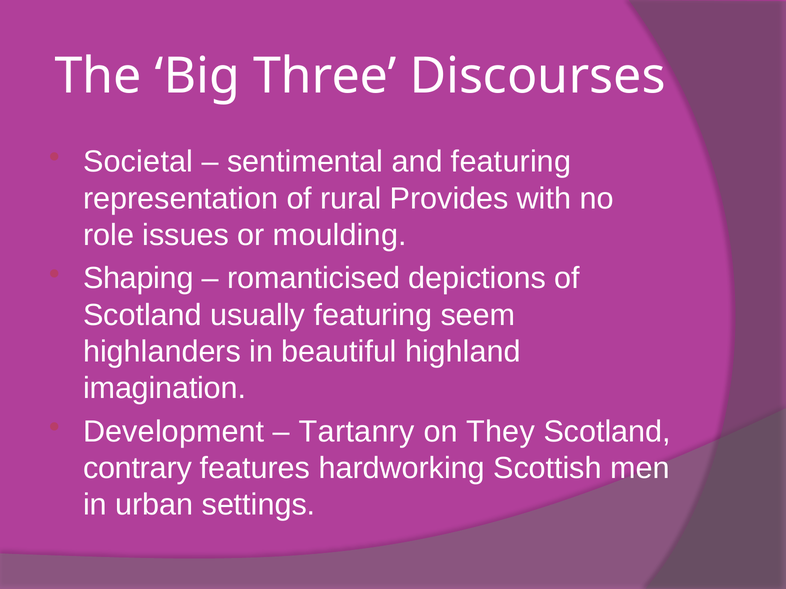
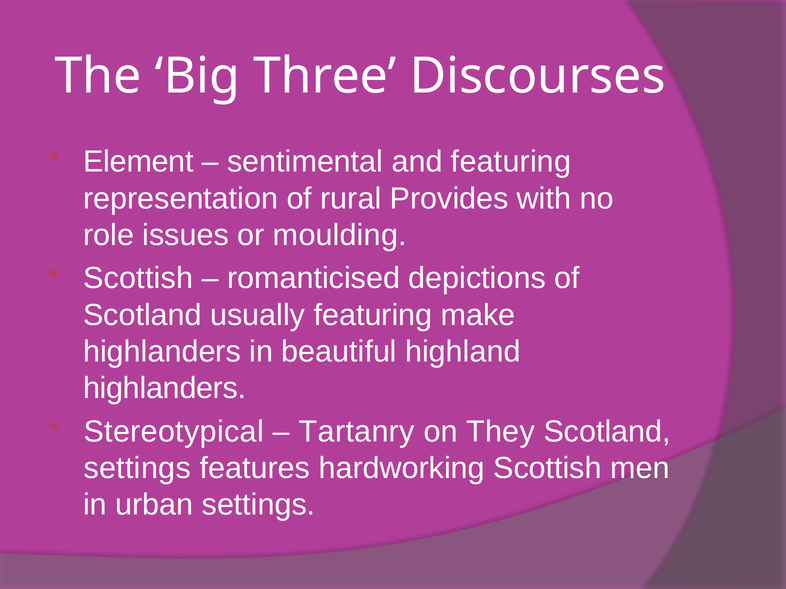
Societal: Societal -> Element
Shaping at (138, 279): Shaping -> Scottish
seem: seem -> make
imagination at (165, 389): imagination -> highlanders
Development: Development -> Stereotypical
contrary at (138, 469): contrary -> settings
